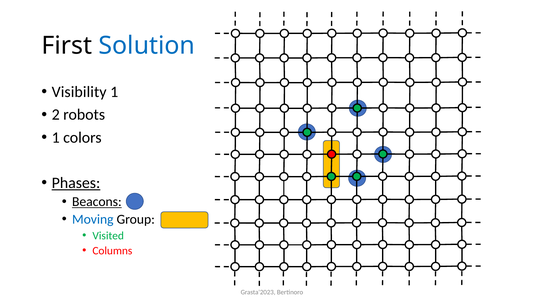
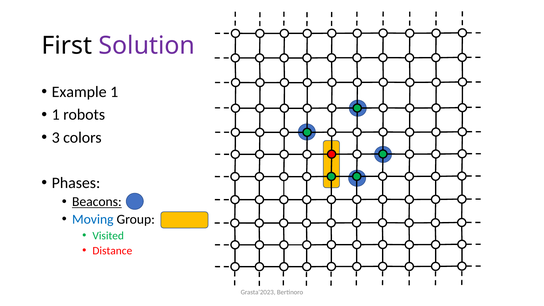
Solution colour: blue -> purple
Visibility: Visibility -> Example
2 at (56, 115): 2 -> 1
1 at (56, 137): 1 -> 3
Phases underline: present -> none
Columns: Columns -> Distance
